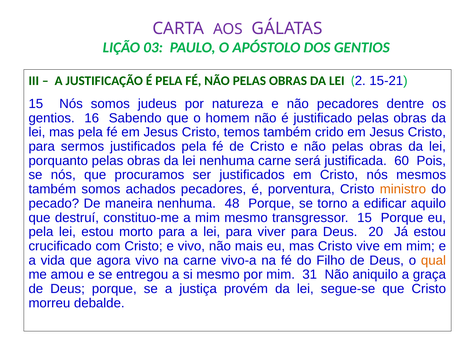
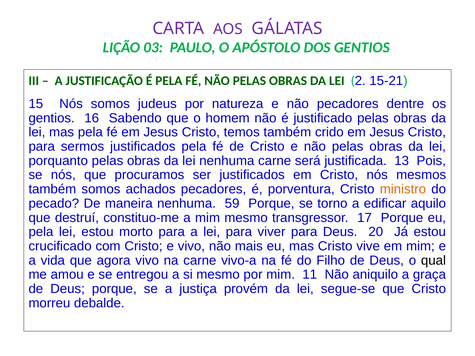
60: 60 -> 13
48: 48 -> 59
transgressor 15: 15 -> 17
qual colour: orange -> black
31: 31 -> 11
